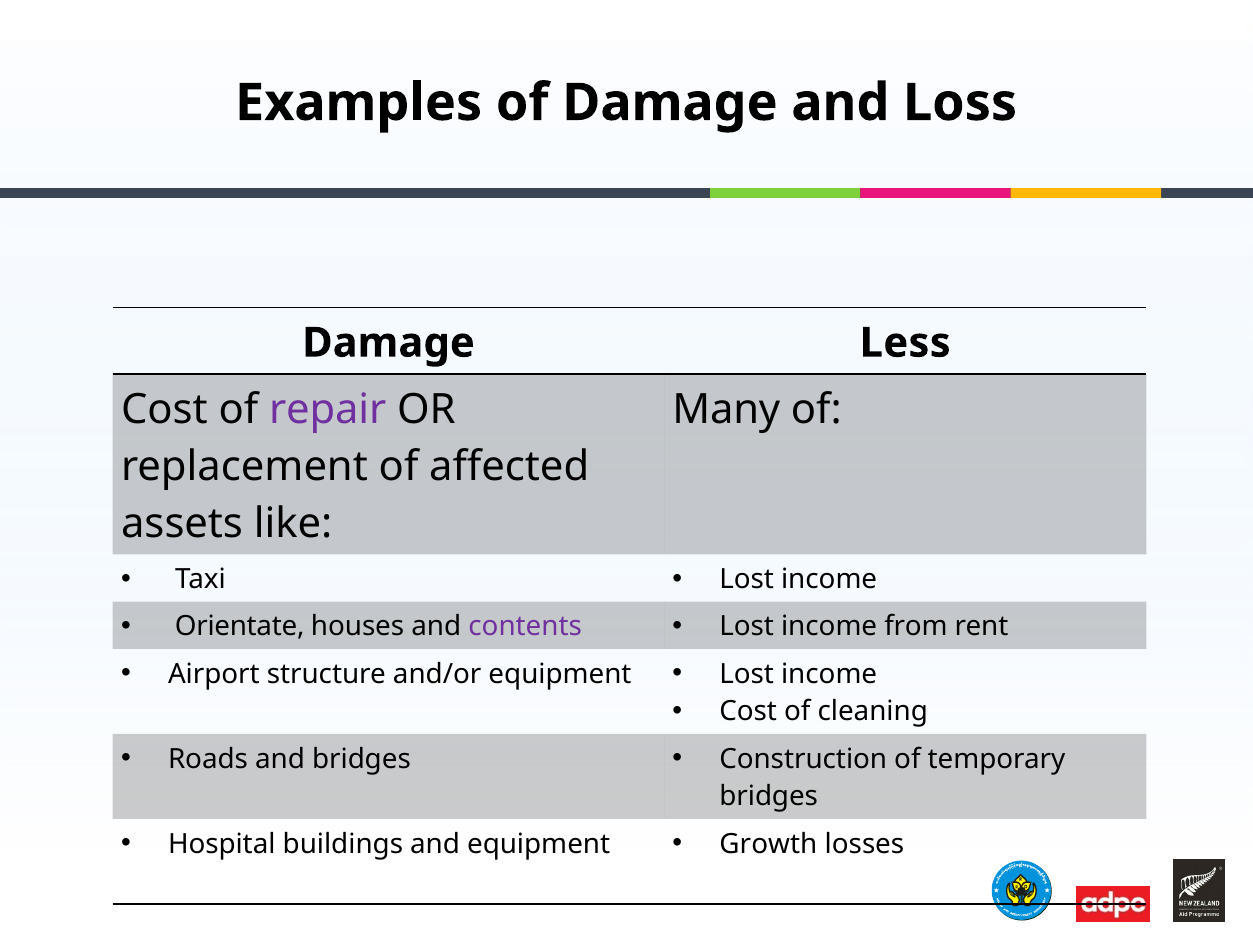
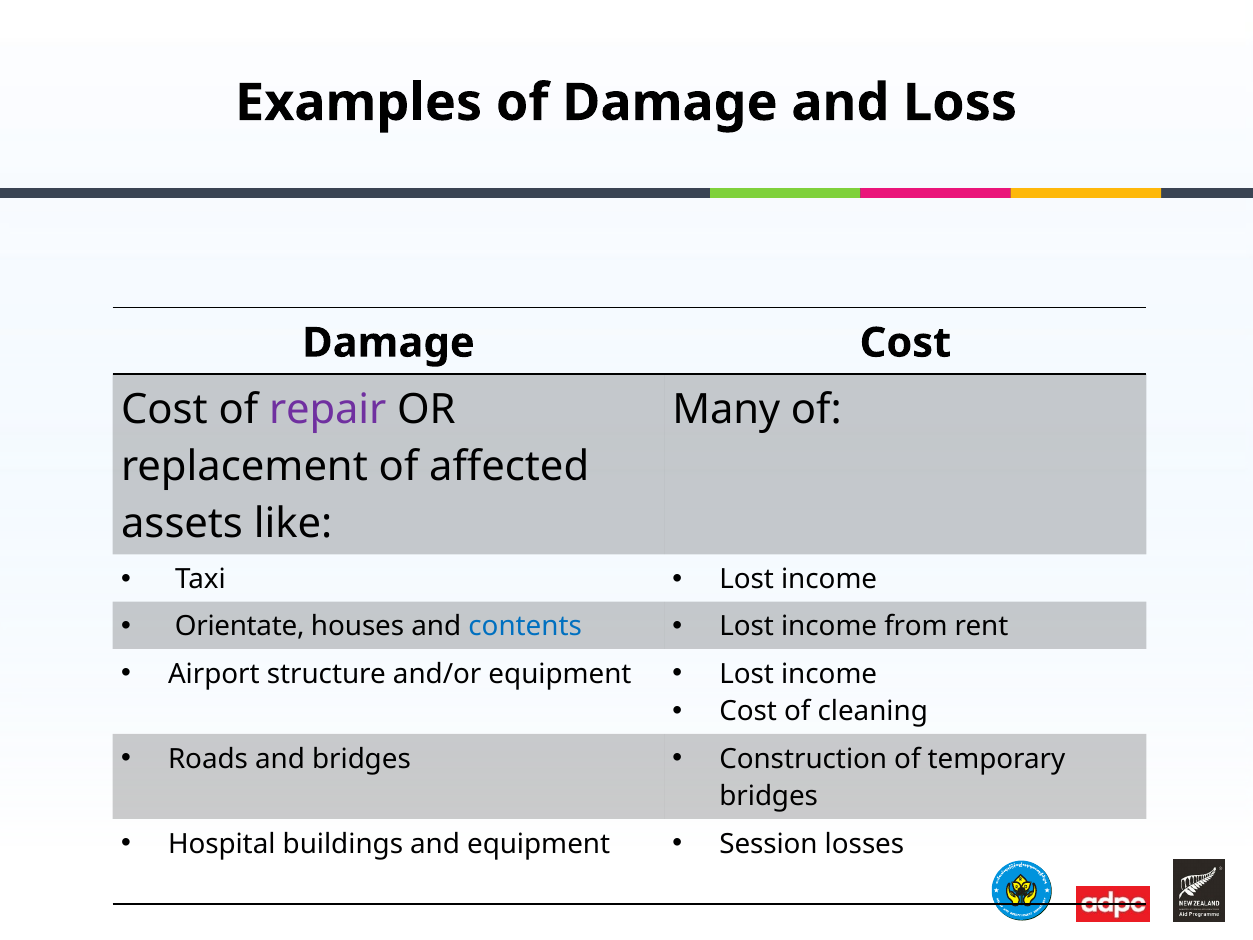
Damage Less: Less -> Cost
contents colour: purple -> blue
Growth: Growth -> Session
